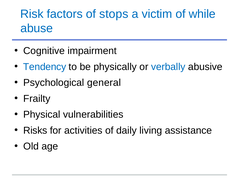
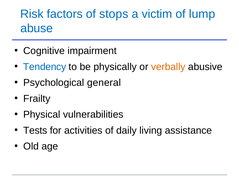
while: while -> lump
verbally colour: blue -> orange
Risks: Risks -> Tests
